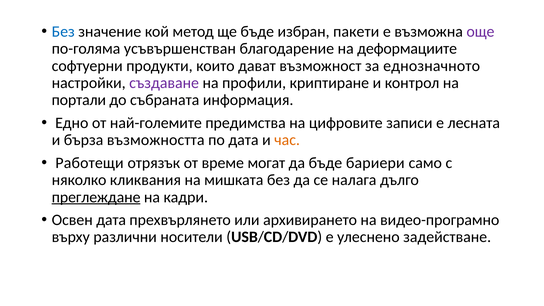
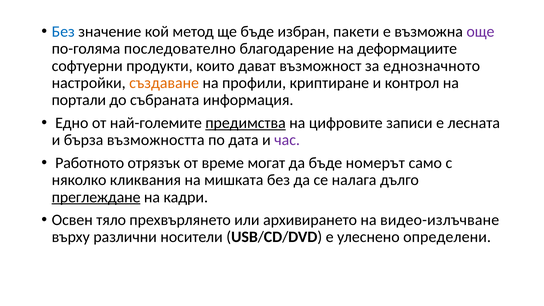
усъвършенстван: усъвършенстван -> последователно
създаване colour: purple -> orange
предимства underline: none -> present
час colour: orange -> purple
Работещи: Работещи -> Работното
бариери: бариери -> номерът
Освен дата: дата -> тяло
видео-програмно: видео-програмно -> видео-излъчване
задействане: задействане -> определени
